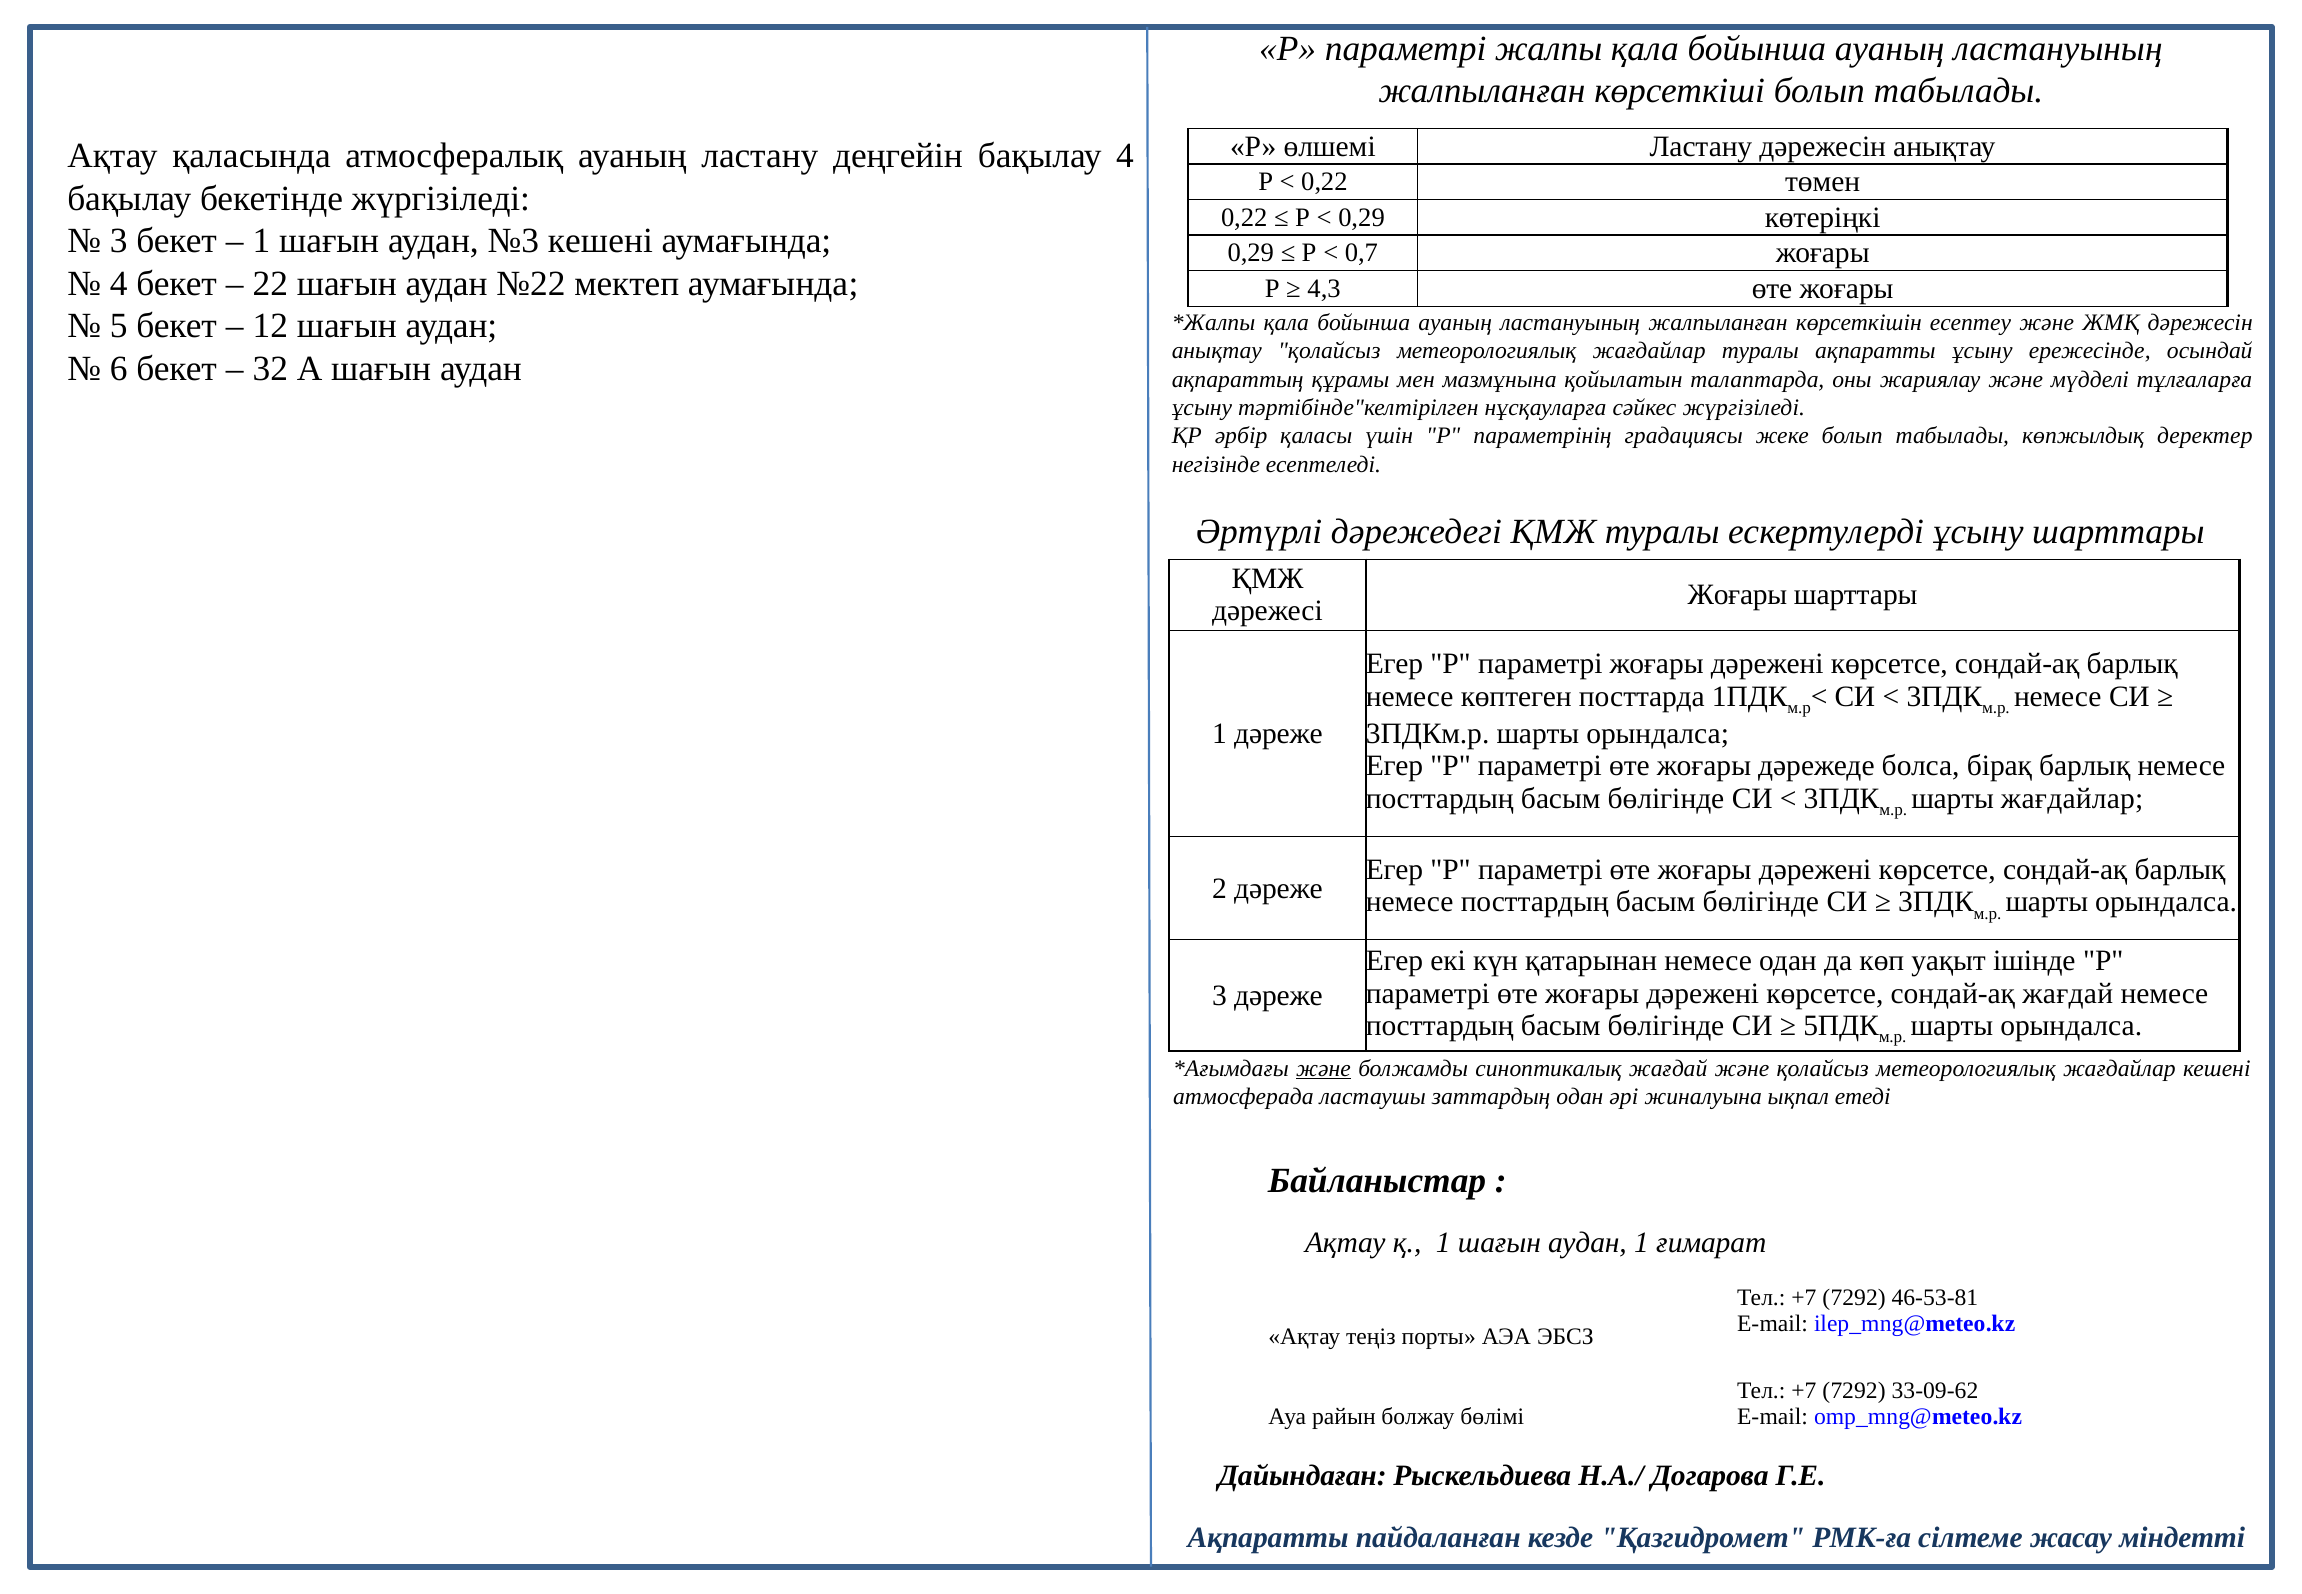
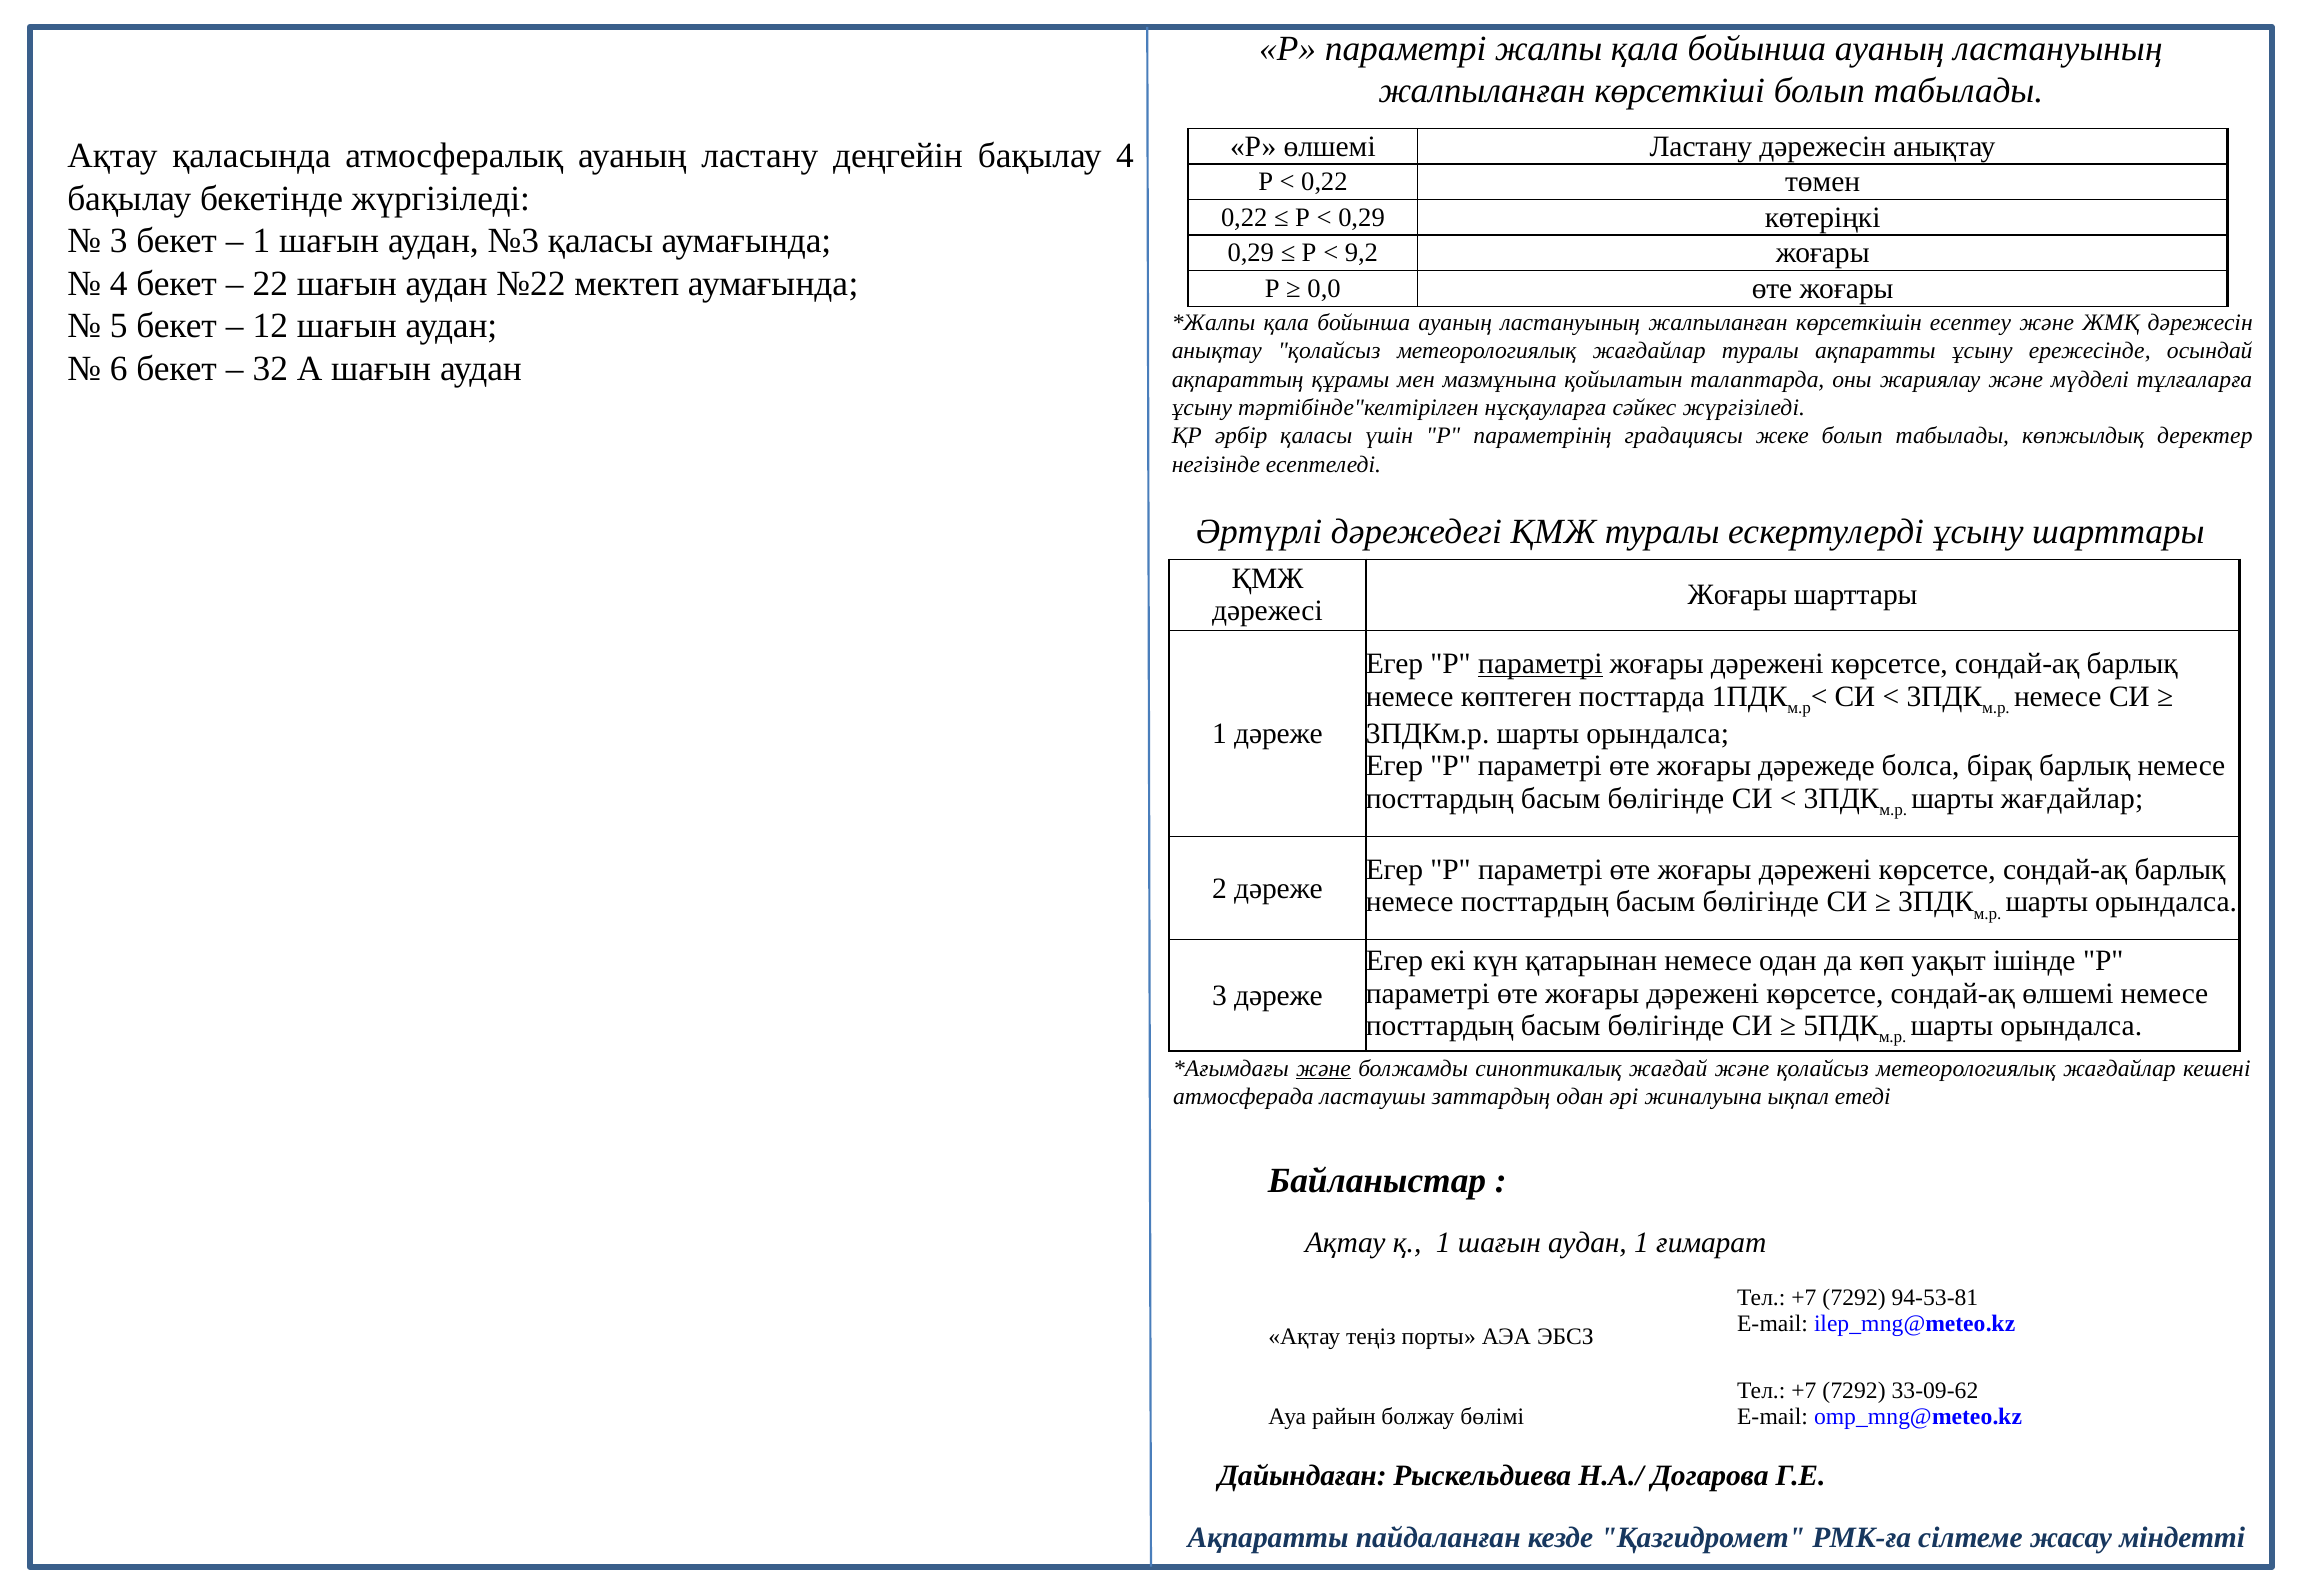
№3 кешені: кешені -> қаласы
0,7: 0,7 -> 9,2
4,3: 4,3 -> 0,0
параметрі at (1540, 664) underline: none -> present
сондай-ақ жағдай: жағдай -> өлшемі
46-53-81: 46-53-81 -> 94-53-81
